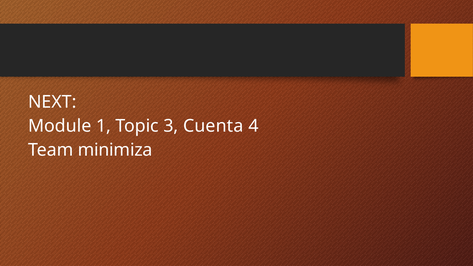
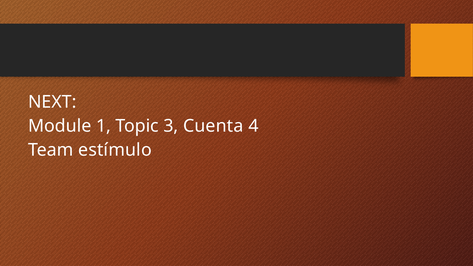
minimiza: minimiza -> estímulo
